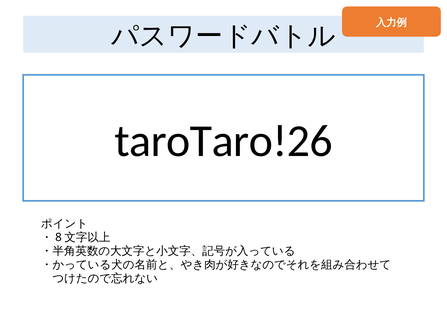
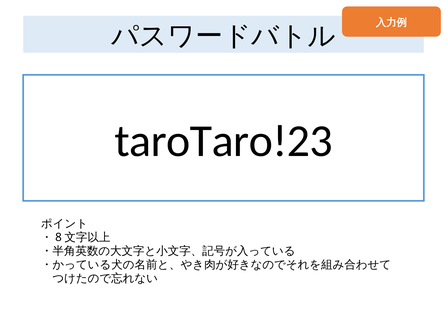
taroTaro!26: taroTaro!26 -> taroTaro!23
